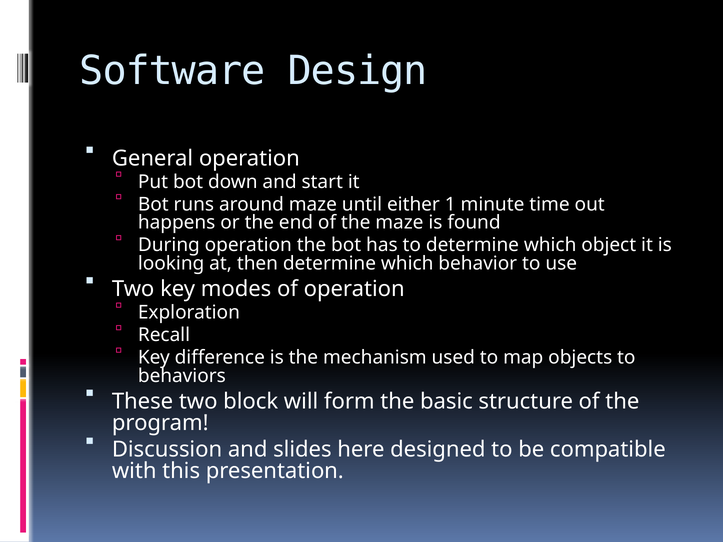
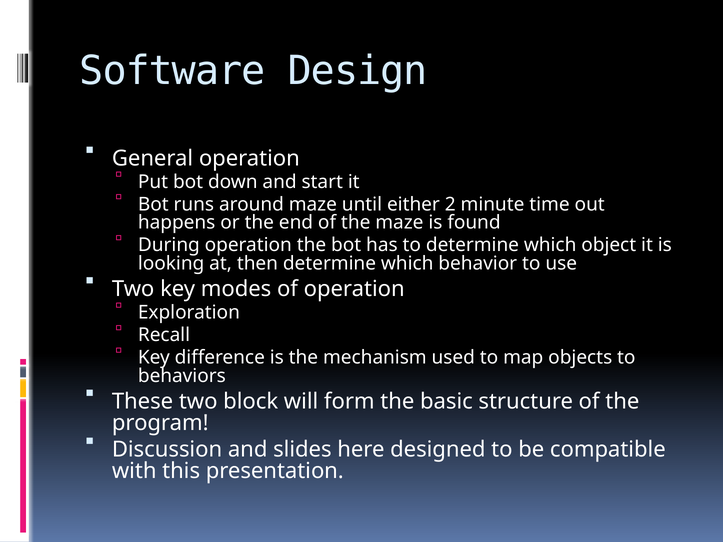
1: 1 -> 2
